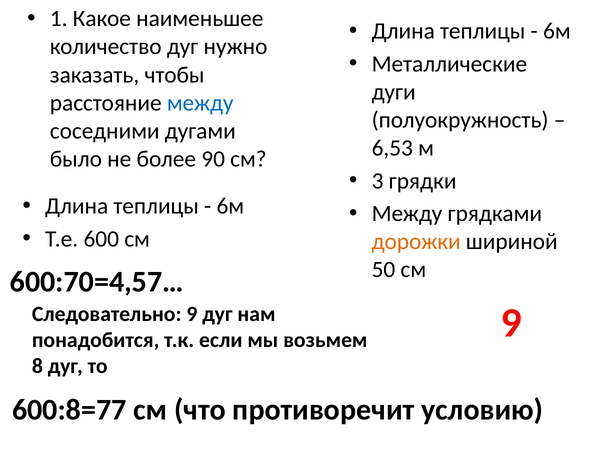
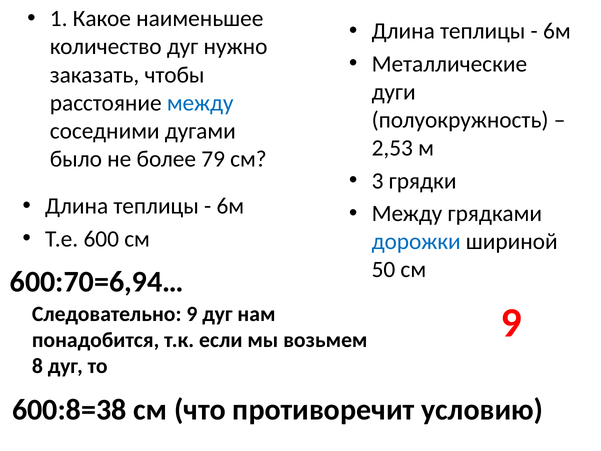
6,53: 6,53 -> 2,53
90: 90 -> 79
дорожки colour: orange -> blue
600:70=4,57…: 600:70=4,57… -> 600:70=6,94…
600:8=77: 600:8=77 -> 600:8=38
